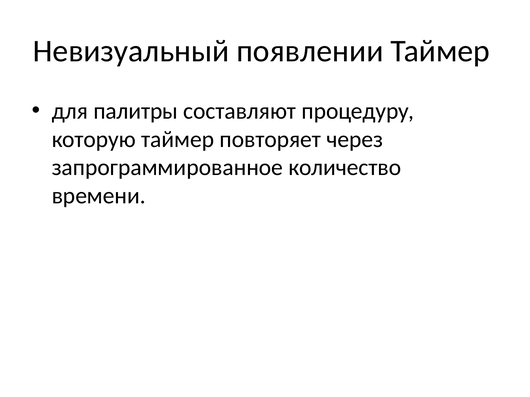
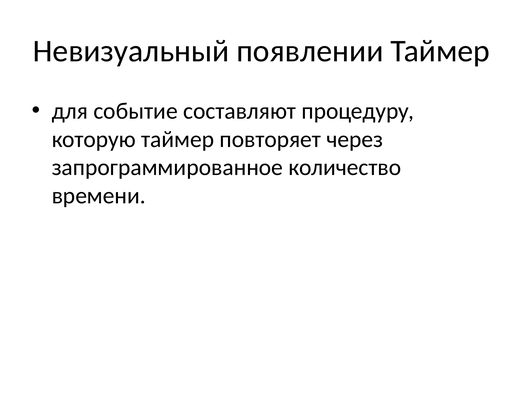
палитры: палитры -> событие
